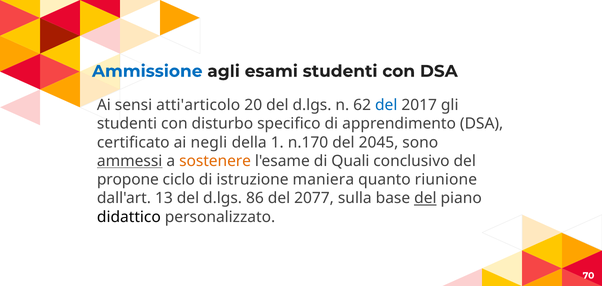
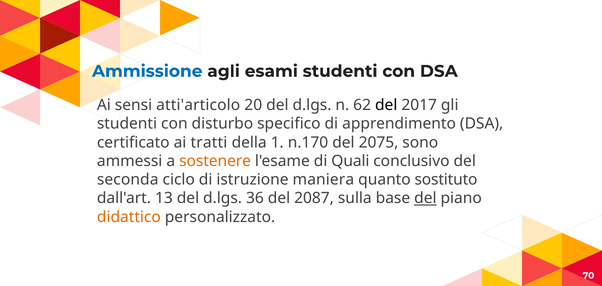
del at (386, 105) colour: blue -> black
negli: negli -> tratti
2045: 2045 -> 2075
ammessi underline: present -> none
propone: propone -> seconda
riunione: riunione -> sostituto
86: 86 -> 36
2077: 2077 -> 2087
didattico colour: black -> orange
